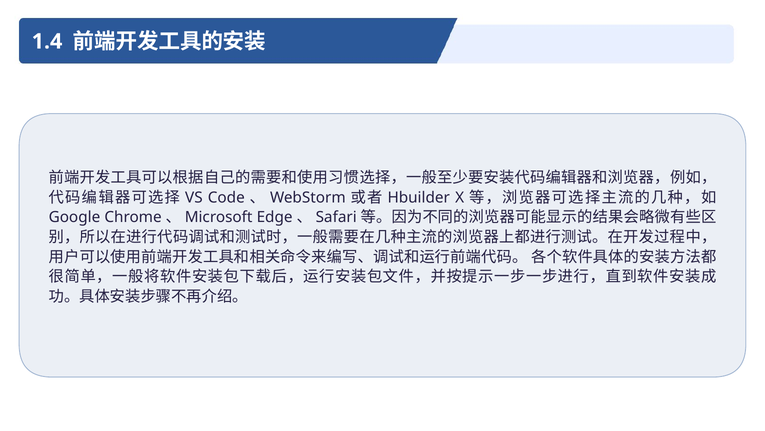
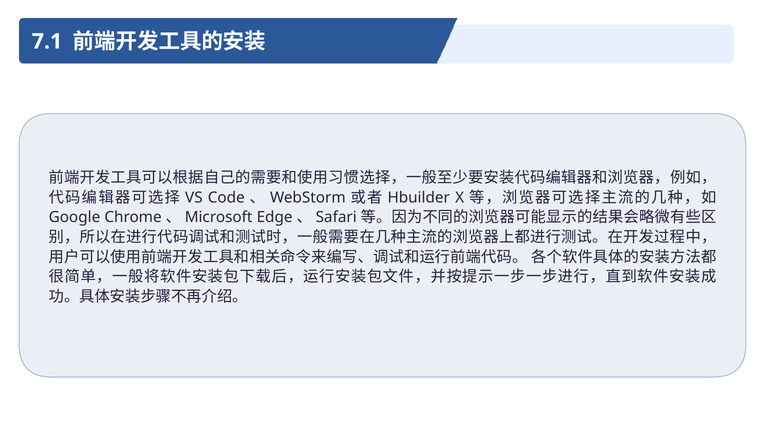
1.4: 1.4 -> 7.1
